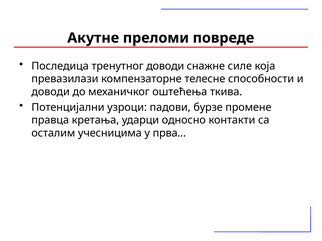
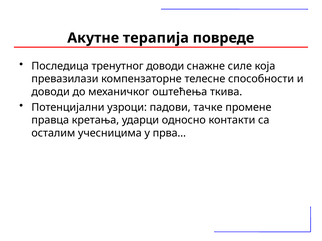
преломи: преломи -> терапија
бурзе: бурзе -> тачке
